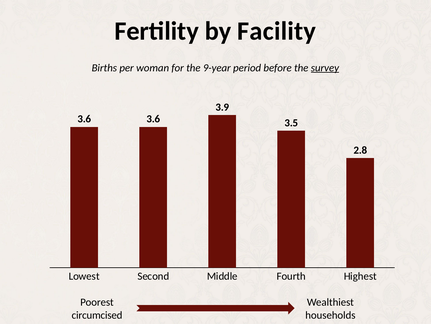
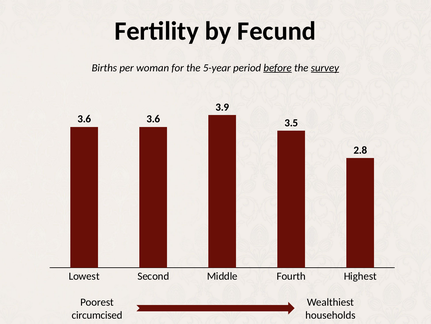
Facility: Facility -> Fecund
9-year: 9-year -> 5-year
before underline: none -> present
